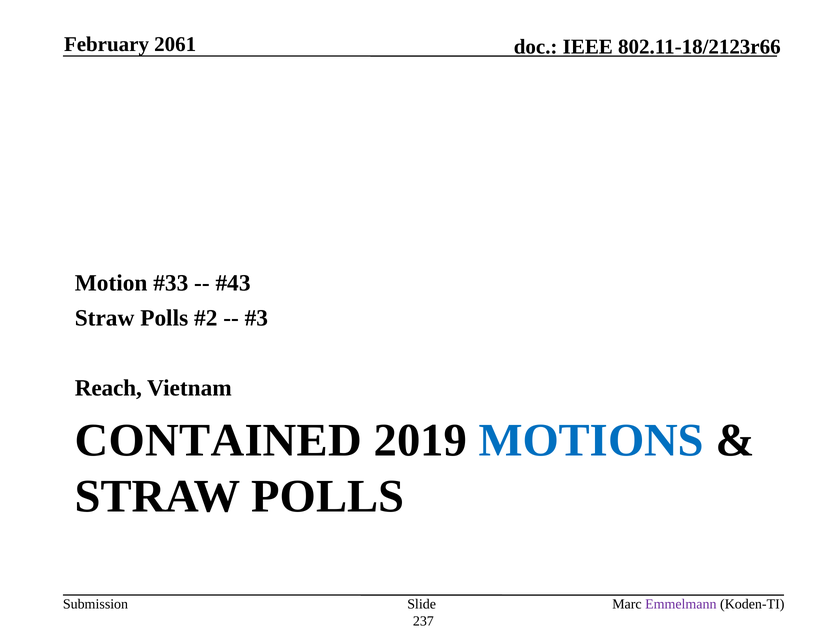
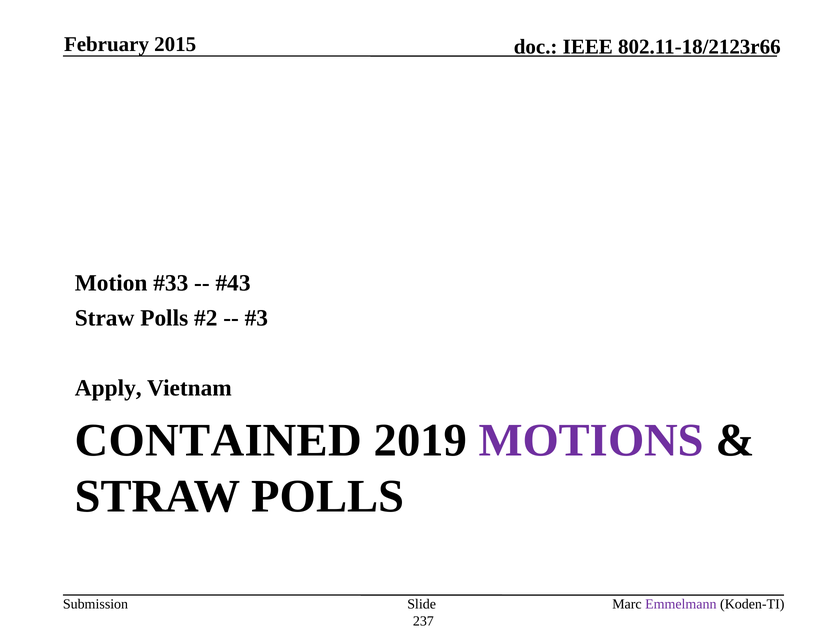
2061: 2061 -> 2015
Reach: Reach -> Apply
MOTIONS colour: blue -> purple
